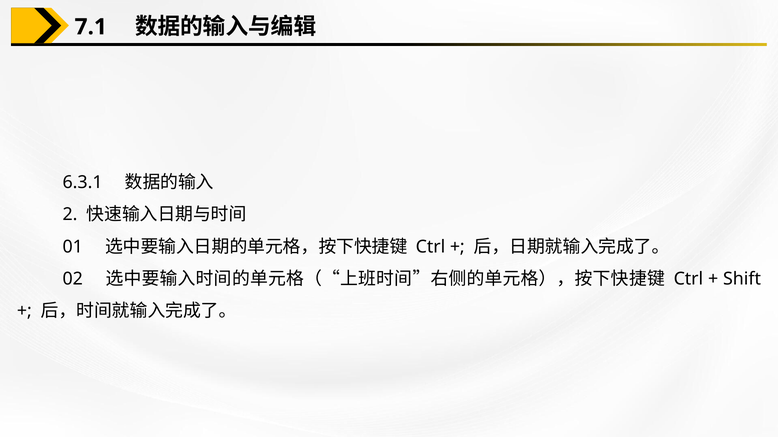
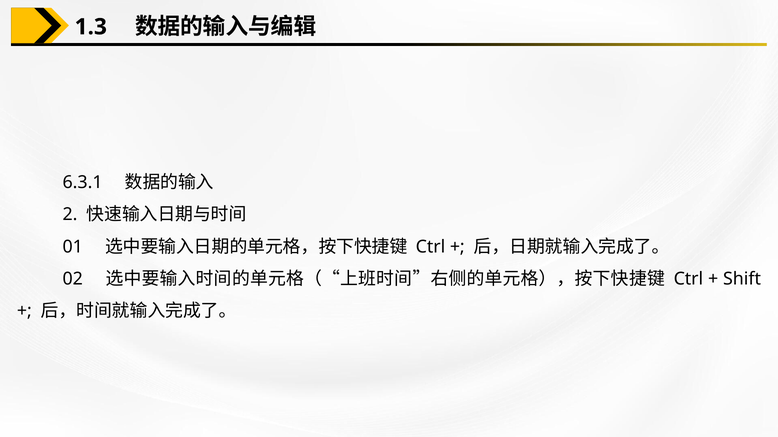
7.1: 7.1 -> 1.3
